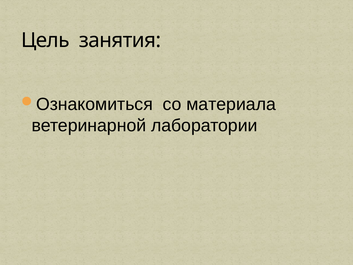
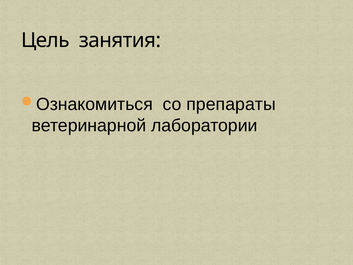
материала: материала -> препараты
